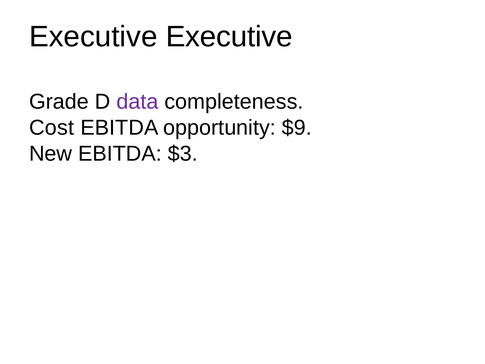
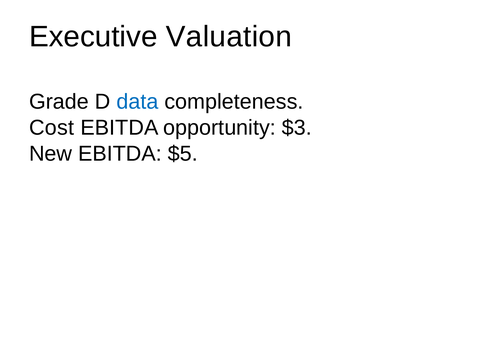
Executive Executive: Executive -> Valuation
data colour: purple -> blue
$9: $9 -> $3
$3: $3 -> $5
